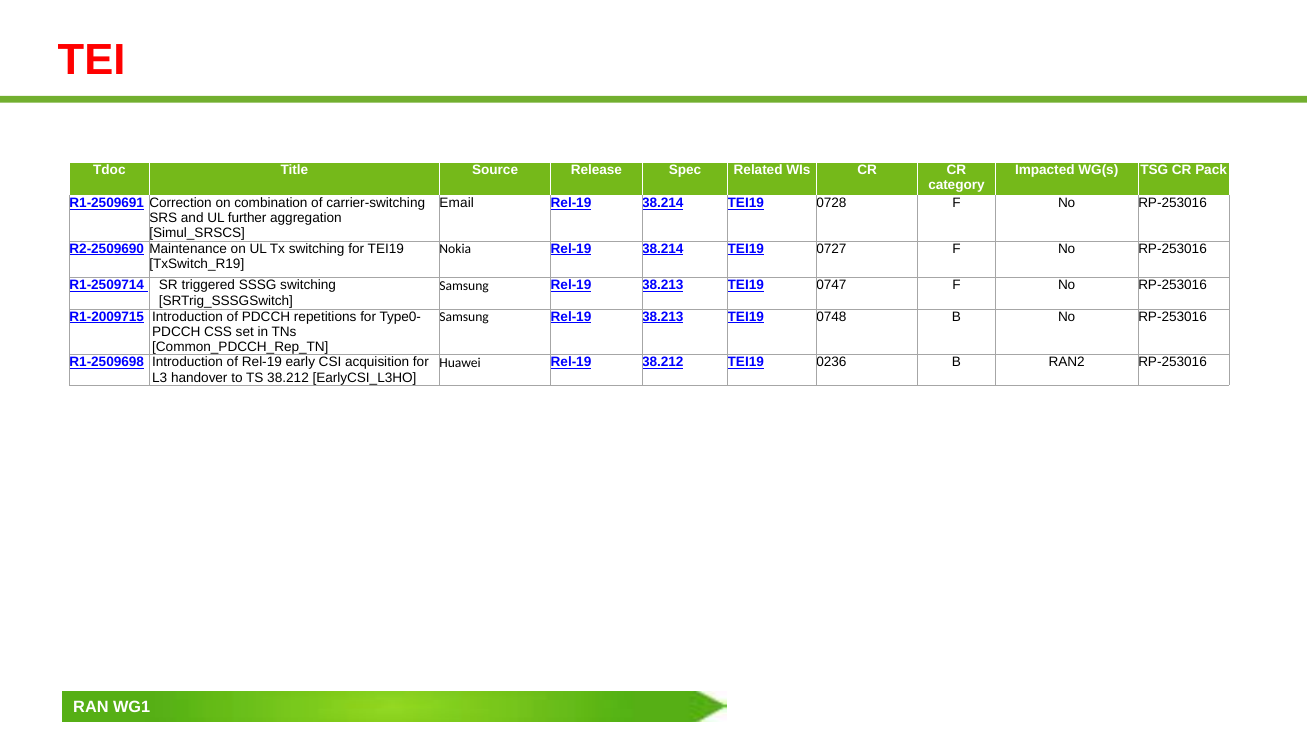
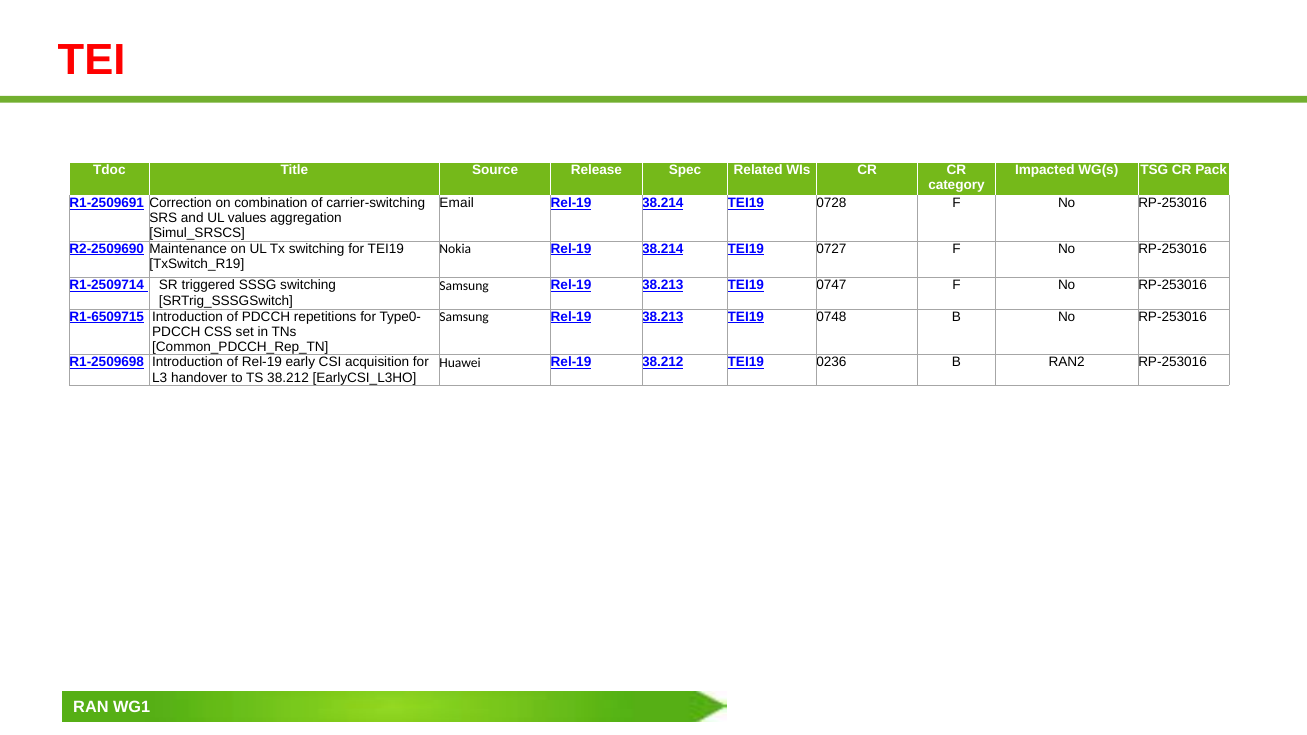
further: further -> values
R1-2009715: R1-2009715 -> R1-6509715
